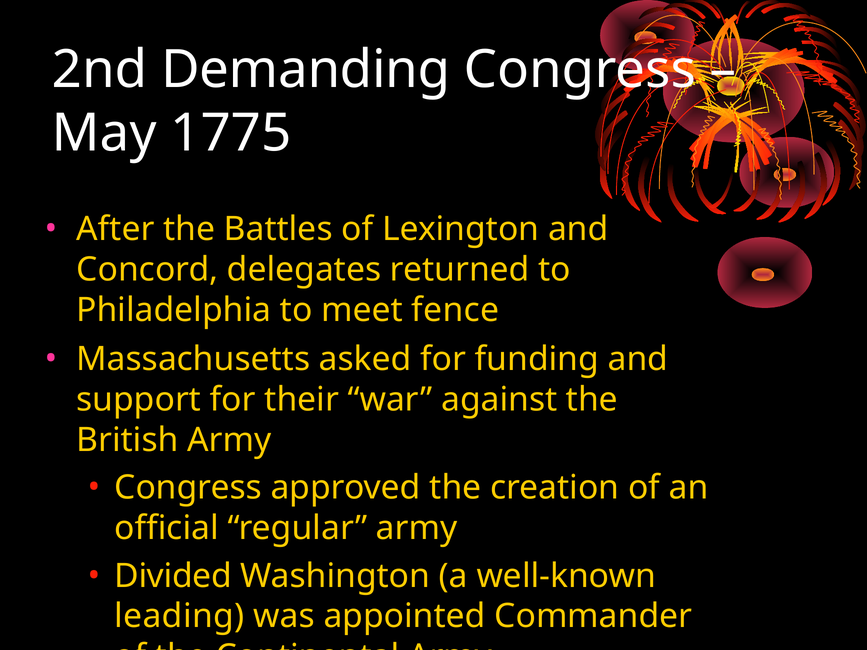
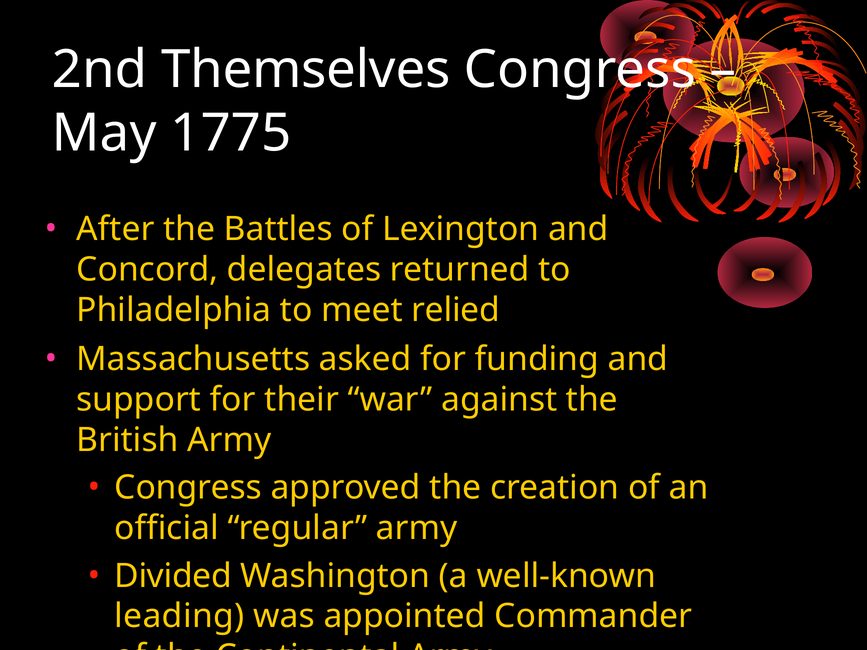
Demanding: Demanding -> Themselves
fence: fence -> relied
